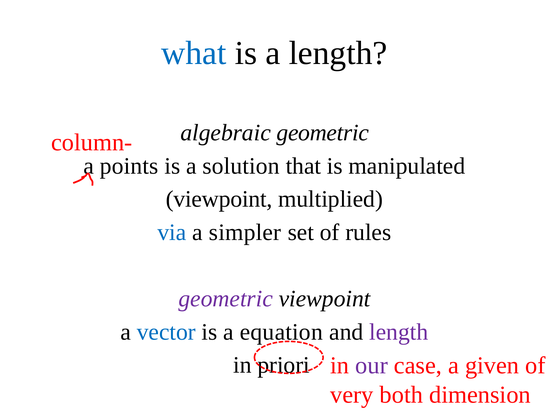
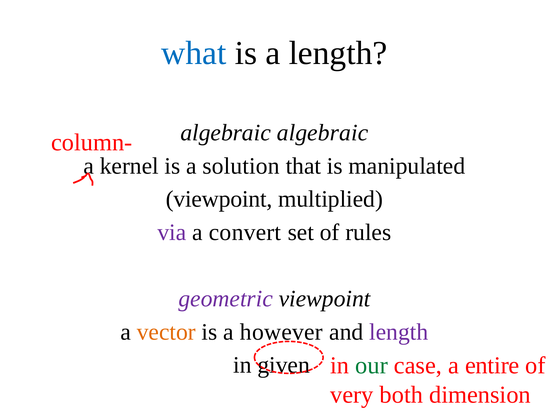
algebraic geometric: geometric -> algebraic
points: points -> kernel
via colour: blue -> purple
simpler: simpler -> convert
vector colour: blue -> orange
equation: equation -> however
our colour: purple -> green
given: given -> entire
priori: priori -> given
